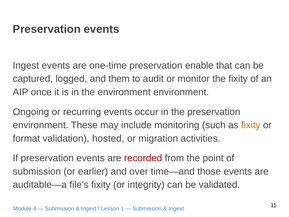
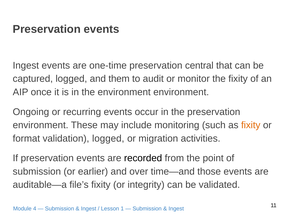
enable: enable -> central
validation hosted: hosted -> logged
recorded colour: red -> black
